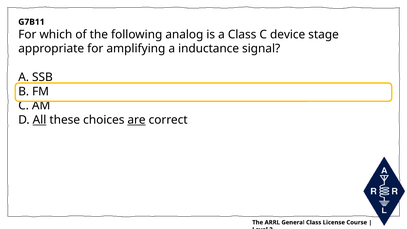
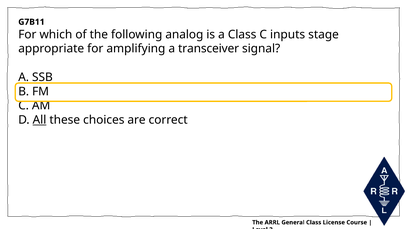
device: device -> inputs
inductance: inductance -> transceiver
are underline: present -> none
